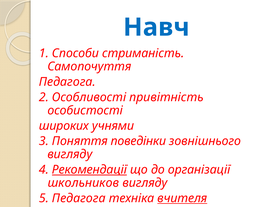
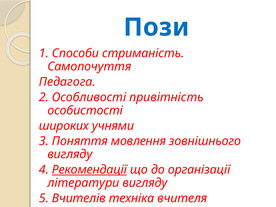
Навч: Навч -> Пози
поведінки: поведінки -> мовлення
школьников: школьников -> літератури
5 Педагога: Педагога -> Вчителів
вчителя underline: present -> none
